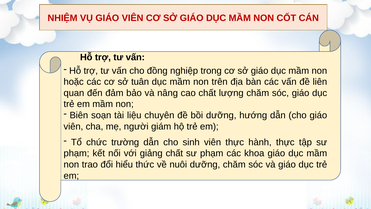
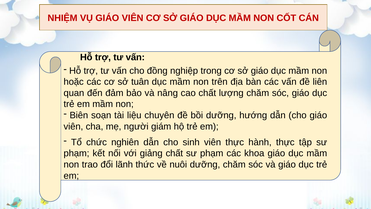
trường: trường -> nghiên
hiểu: hiểu -> lãnh
